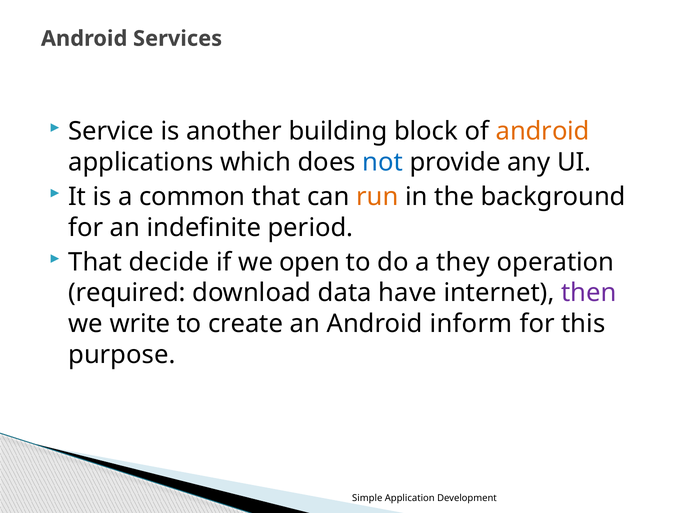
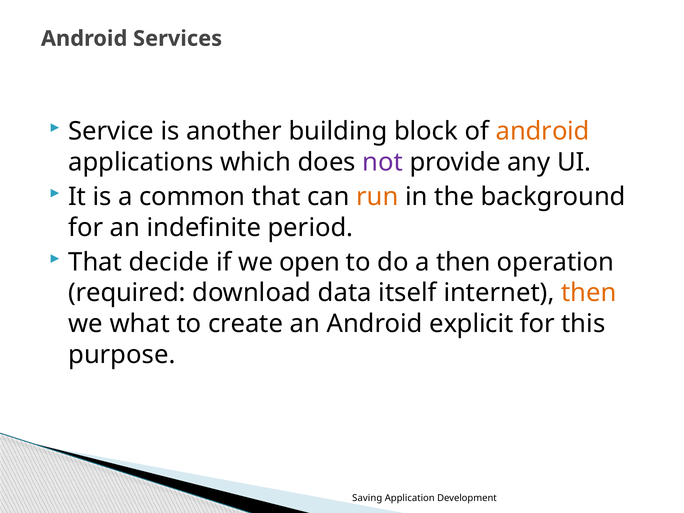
not colour: blue -> purple
a they: they -> then
have: have -> itself
then at (589, 293) colour: purple -> orange
write: write -> what
inform: inform -> explicit
Simple: Simple -> Saving
